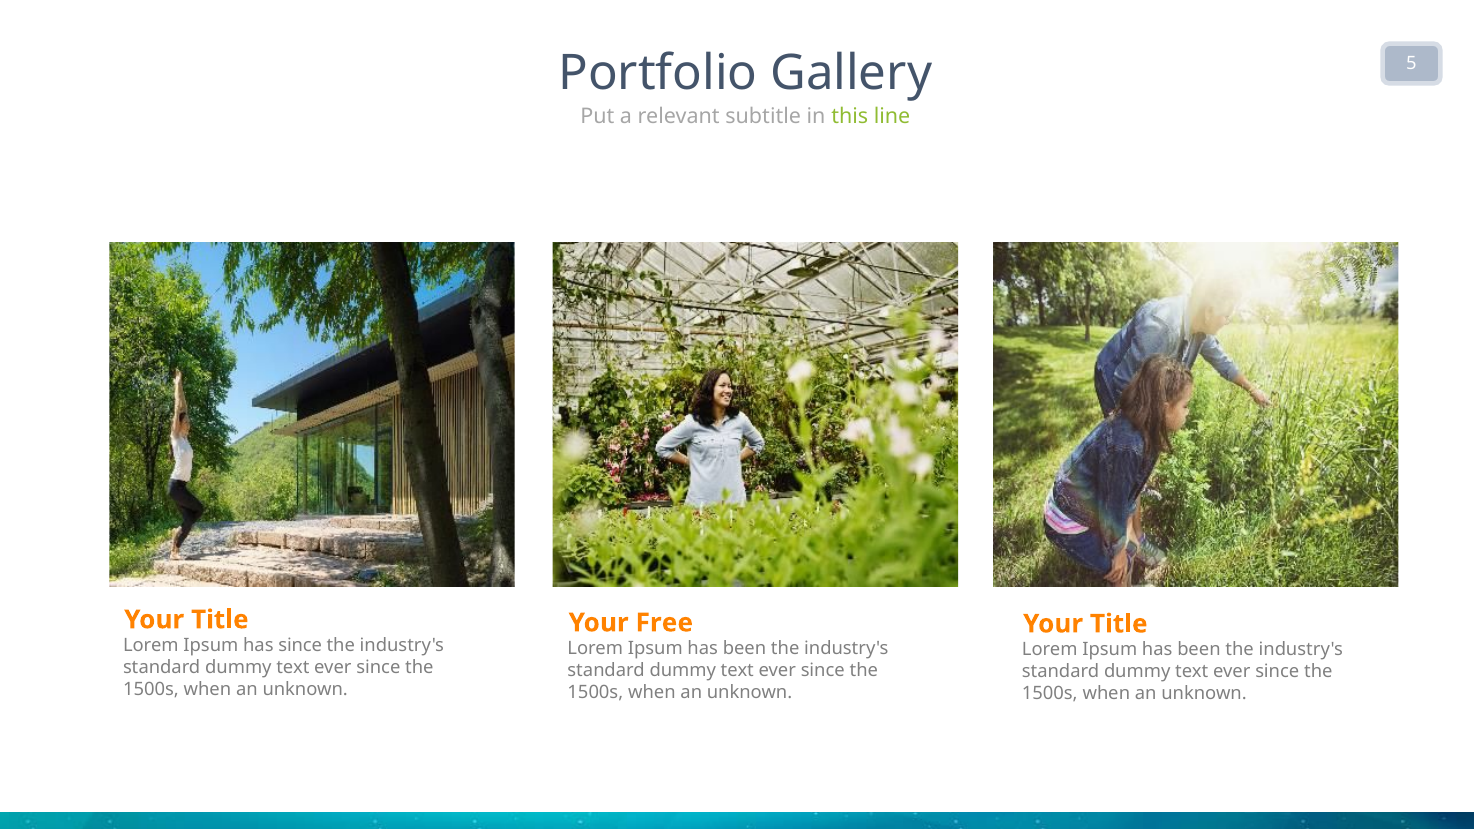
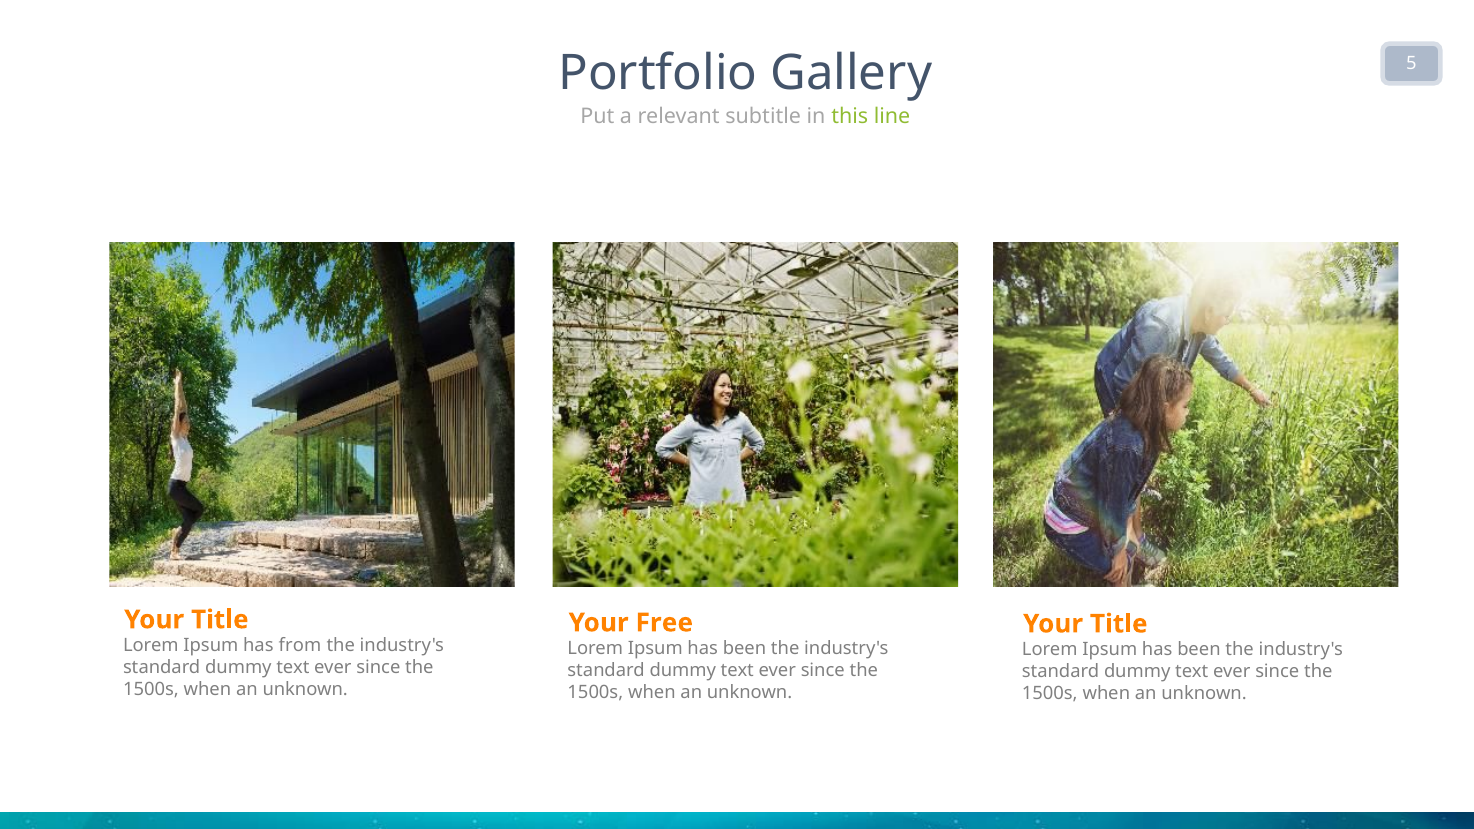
has since: since -> from
